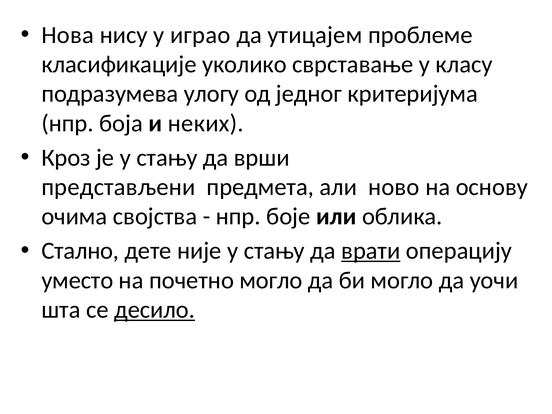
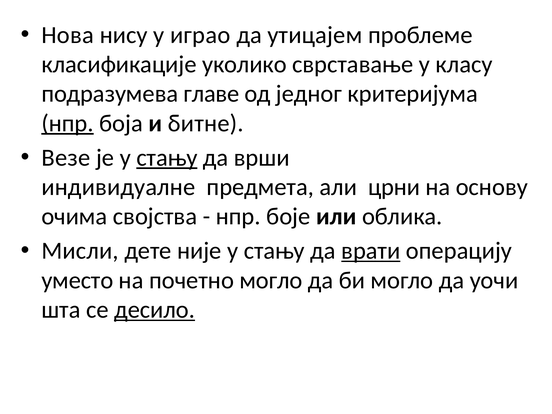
улогу: улогу -> главе
нпр at (68, 123) underline: none -> present
неких: неких -> битне
Кроз: Кроз -> Везе
стању at (167, 158) underline: none -> present
представљени: представљени -> индивидуалне
ново: ново -> црни
Стално: Стално -> Мисли
